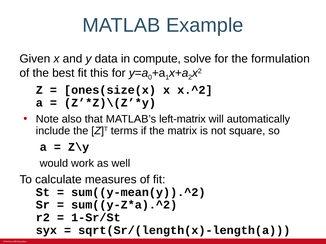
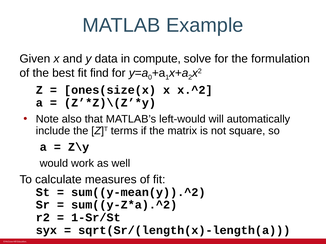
this: this -> find
left-matrix: left-matrix -> left-would
